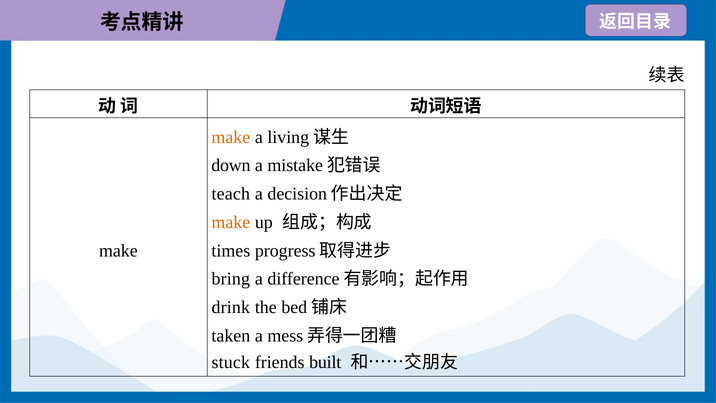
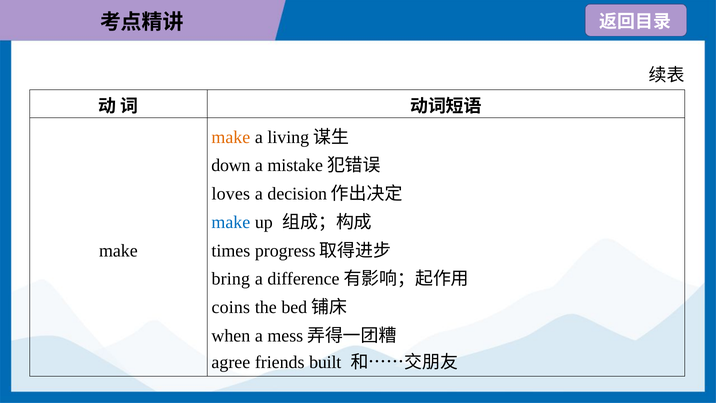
teach: teach -> loves
make at (231, 222) colour: orange -> blue
drink: drink -> coins
taken: taken -> when
stuck: stuck -> agree
